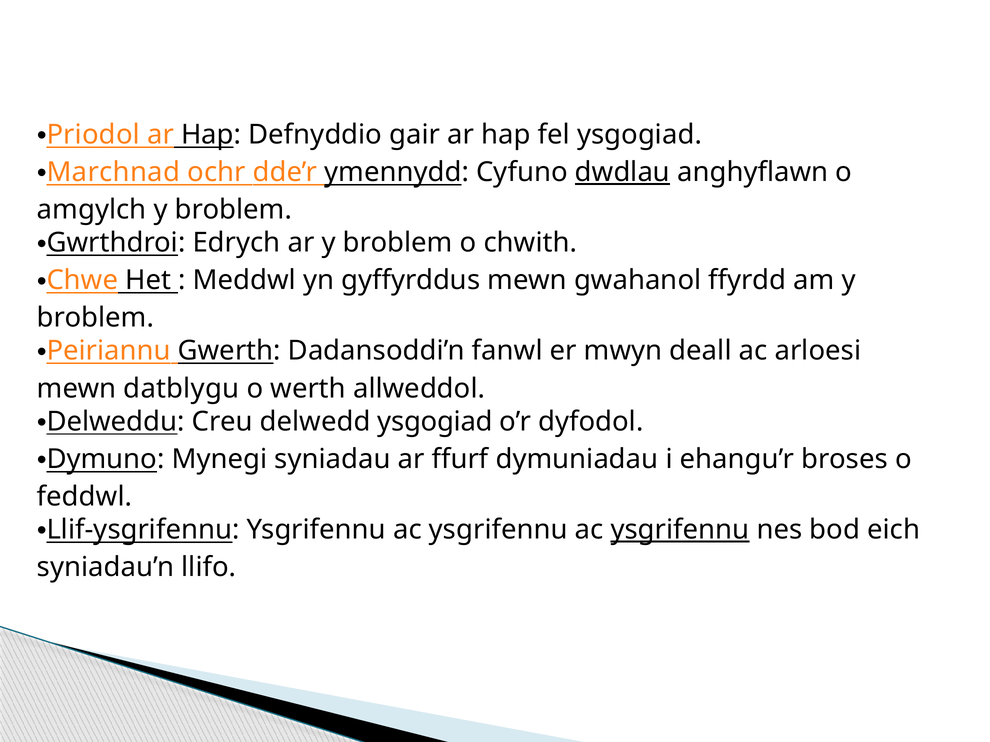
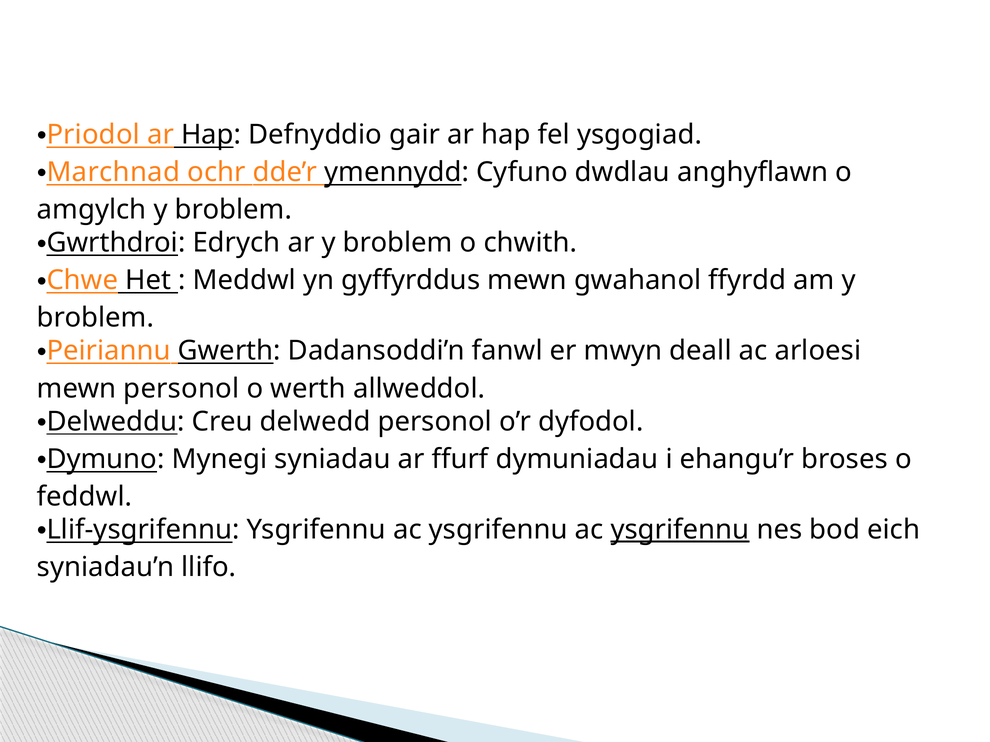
dwdlau underline: present -> none
mewn datblygu: datblygu -> personol
delwedd ysgogiad: ysgogiad -> personol
